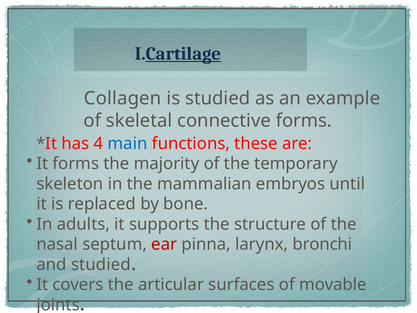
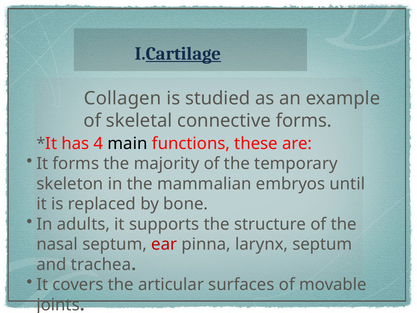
main colour: blue -> black
larynx bronchi: bronchi -> septum
and studied: studied -> trachea
